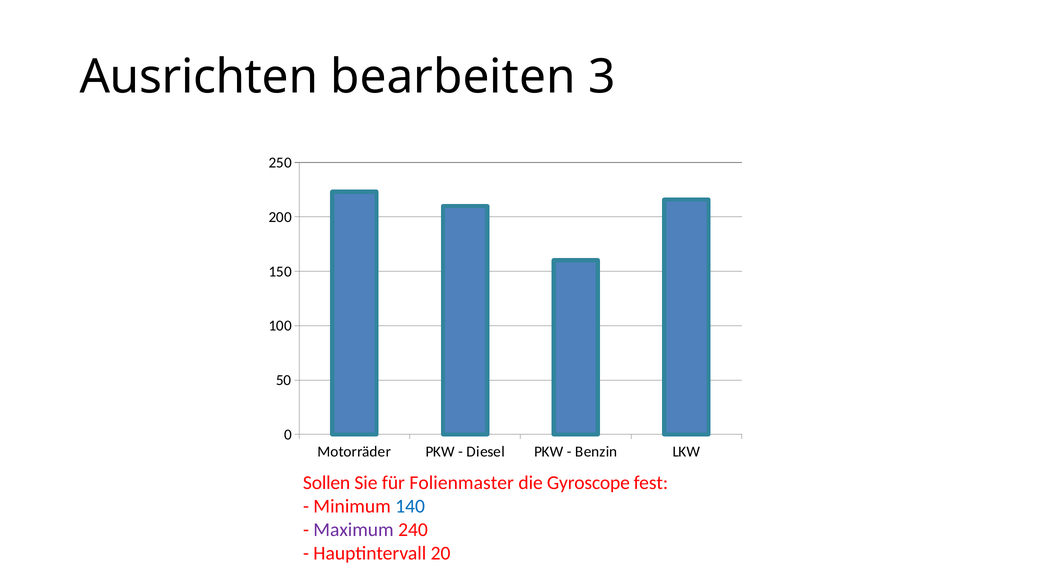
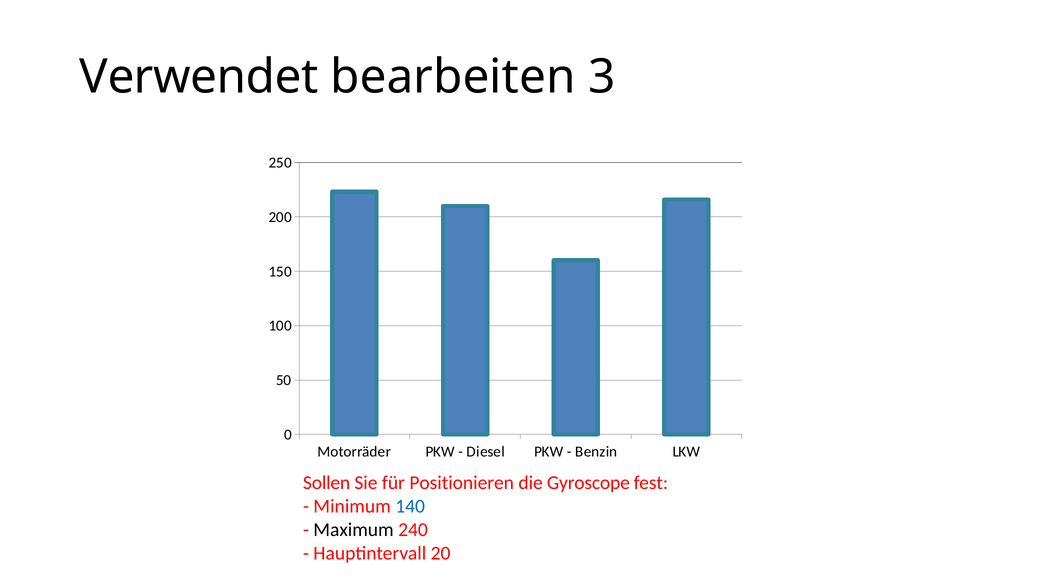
Ausrichten: Ausrichten -> Verwendet
Folienmaster: Folienmaster -> Positionieren
Maximum colour: purple -> black
